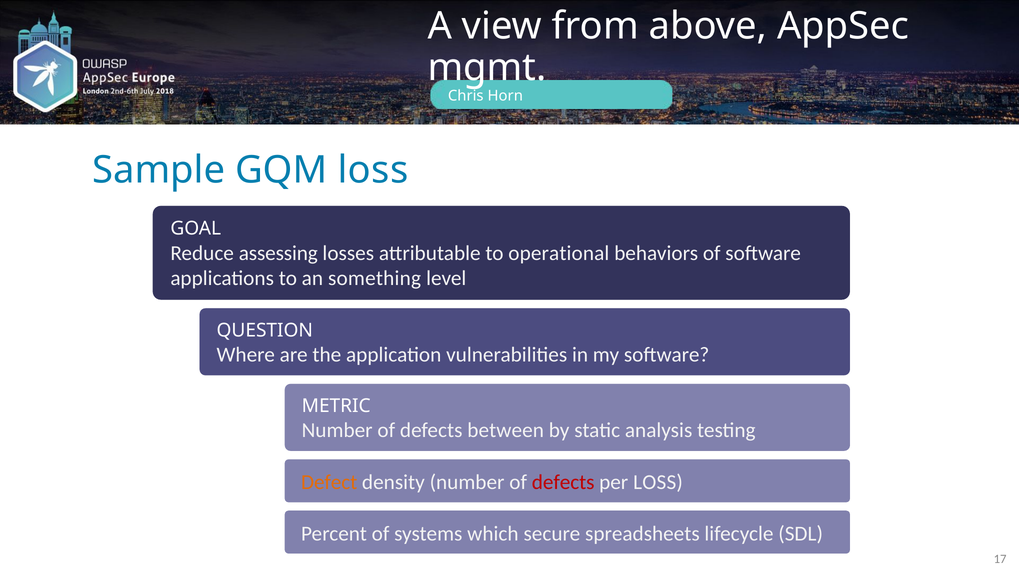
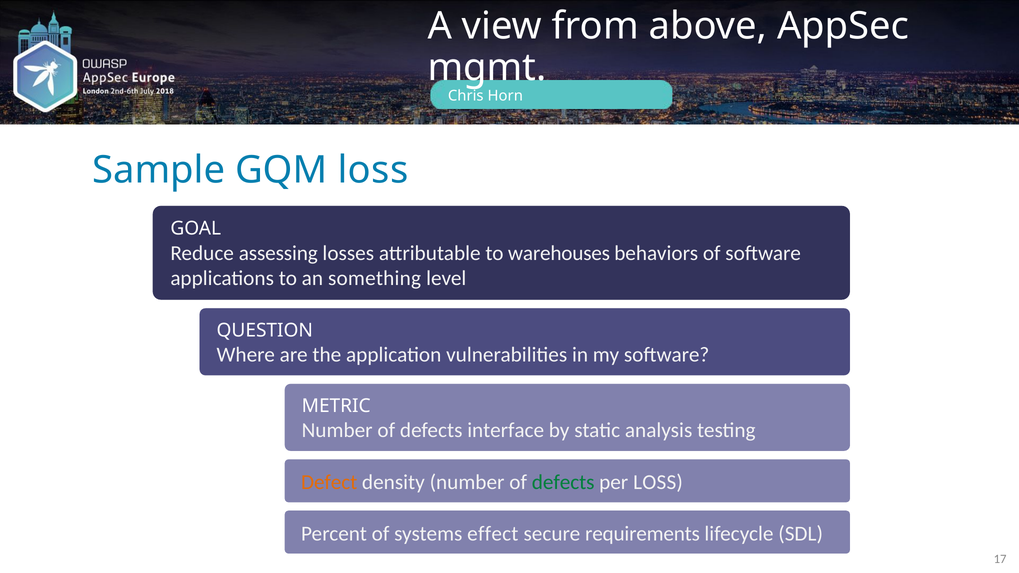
operational: operational -> warehouses
between: between -> interface
defects at (563, 482) colour: red -> green
which: which -> effect
spreadsheets: spreadsheets -> requirements
